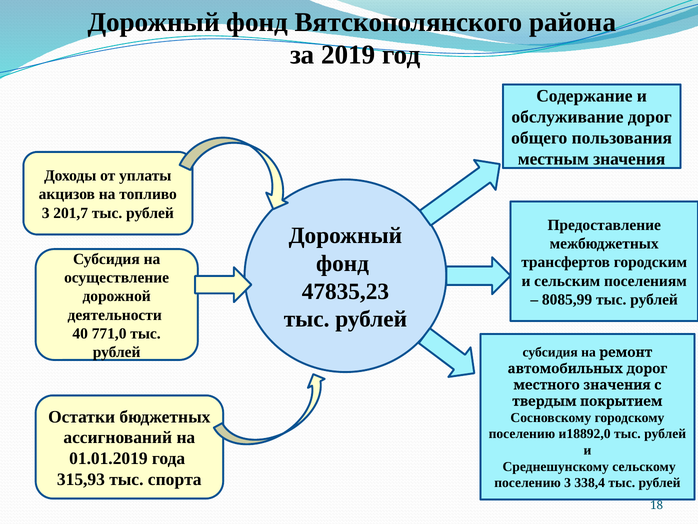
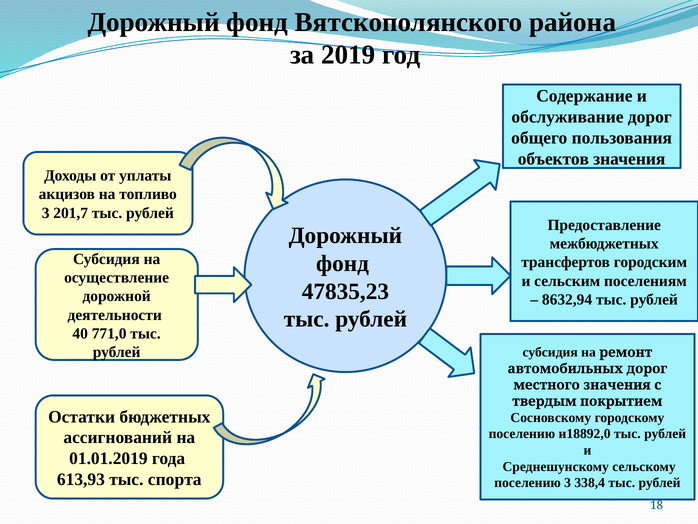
местным: местным -> объектов
8085,99: 8085,99 -> 8632,94
315,93: 315,93 -> 613,93
